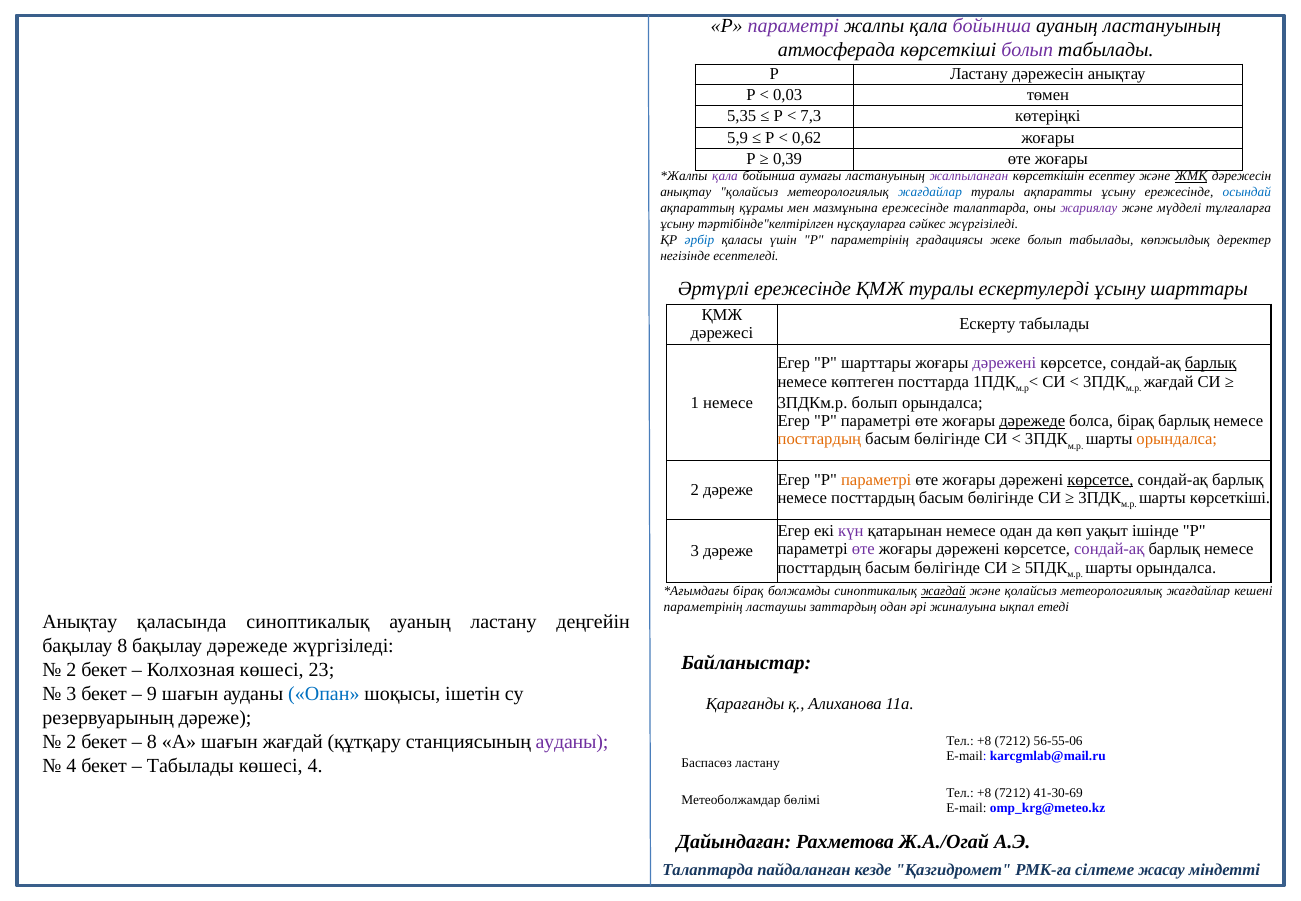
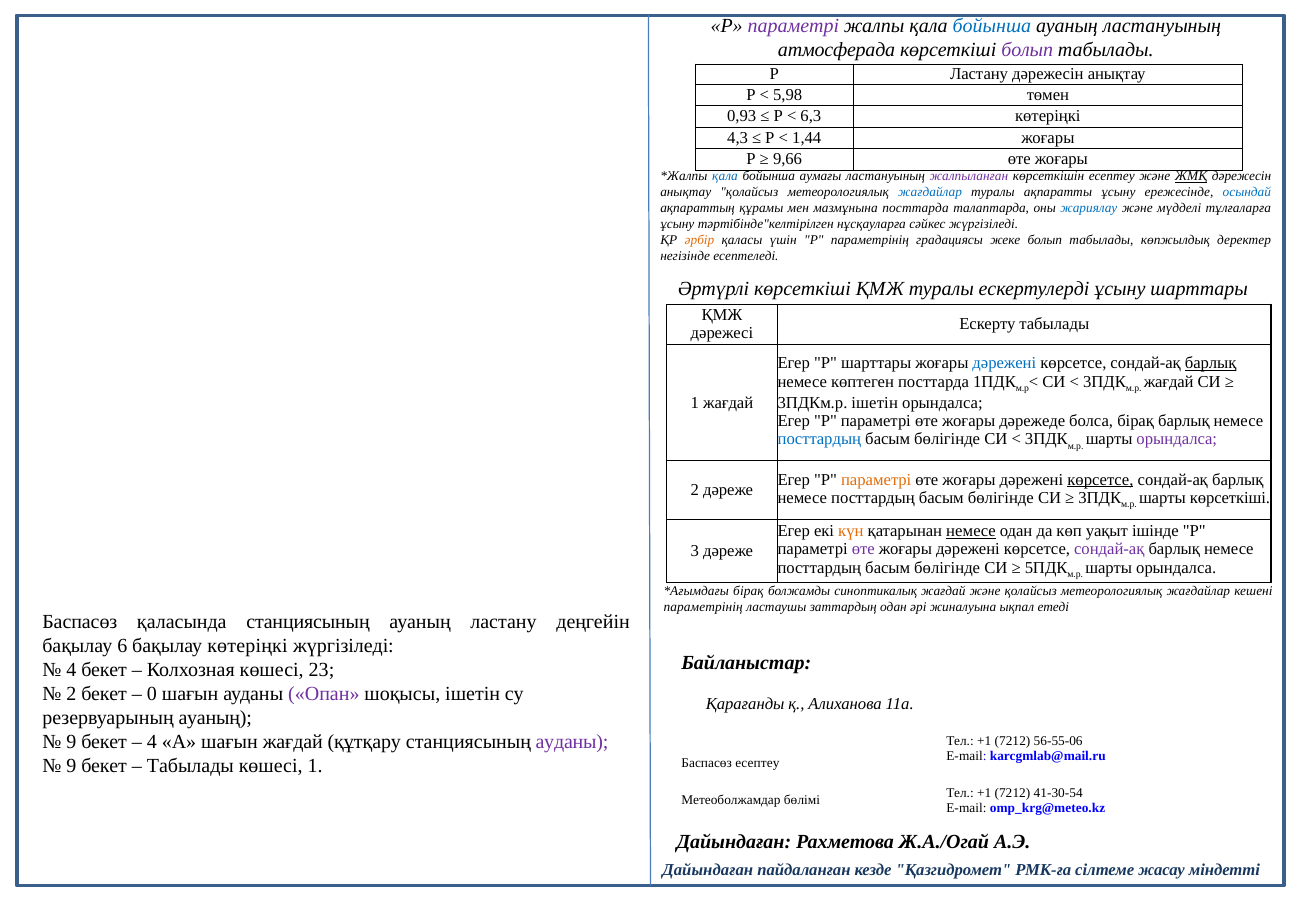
бойынша at (992, 26) colour: purple -> blue
0,03: 0,03 -> 5,98
5,35: 5,35 -> 0,93
7,3: 7,3 -> 6,3
5,9: 5,9 -> 4,3
0,62: 0,62 -> 1,44
0,39: 0,39 -> 9,66
қала at (725, 176) colour: purple -> blue
мазмұнына ережесінде: ережесінде -> посттарда
жариялау colour: purple -> blue
әрбір colour: blue -> orange
Әртүрлі ережесінде: ережесінде -> көрсеткіші
дәрежені at (1004, 363) colour: purple -> blue
1 немесе: немесе -> жағдай
3ПДКм.р болып: болып -> ішетін
дәрежеде at (1032, 421) underline: present -> none
посттардың at (819, 439) colour: orange -> blue
орындалса at (1177, 439) colour: orange -> purple
күн colour: purple -> orange
немесе at (971, 531) underline: none -> present
жағдай at (943, 591) underline: present -> none
Анықтау at (80, 622): Анықтау -> Баспасөз
қаласында синоптикалық: синоптикалық -> станциясының
бақылау 8: 8 -> 6
бақылау дәрежеде: дәрежеде -> көтеріңкі
2 at (71, 670): 2 -> 4
3 at (71, 694): 3 -> 2
9: 9 -> 0
Опан colour: blue -> purple
резервуарының дәреже: дәреже -> ауаның
2 at (71, 742): 2 -> 9
8 at (152, 742): 8 -> 4
+8 at (984, 741): +8 -> +1
4 at (71, 766): 4 -> 9
көшесі 4: 4 -> 1
Баспасөз ластану: ластану -> есептеу
+8 at (984, 793): +8 -> +1
41-30-69: 41-30-69 -> 41-30-54
Талаптарда at (708, 870): Талаптарда -> Дайындаған
